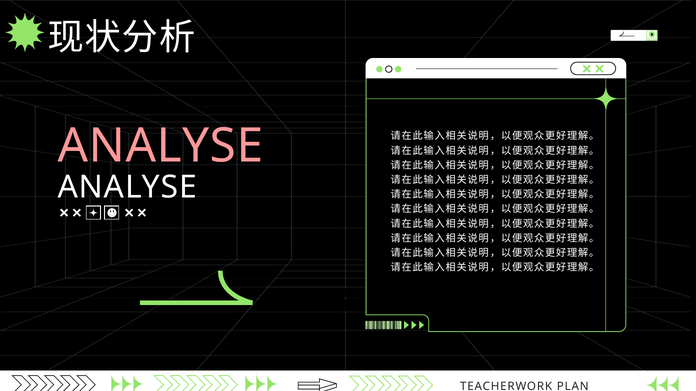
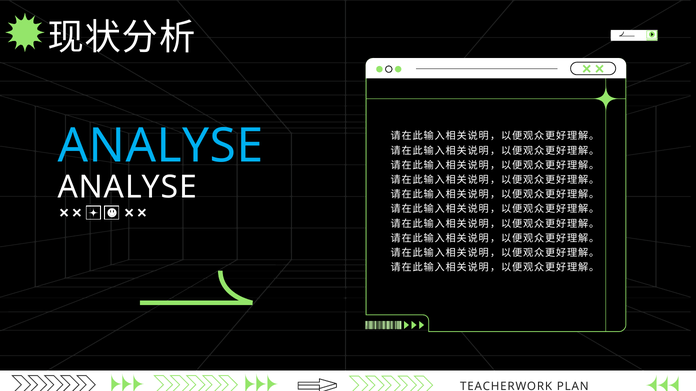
ANALYSE at (160, 146) colour: pink -> light blue
